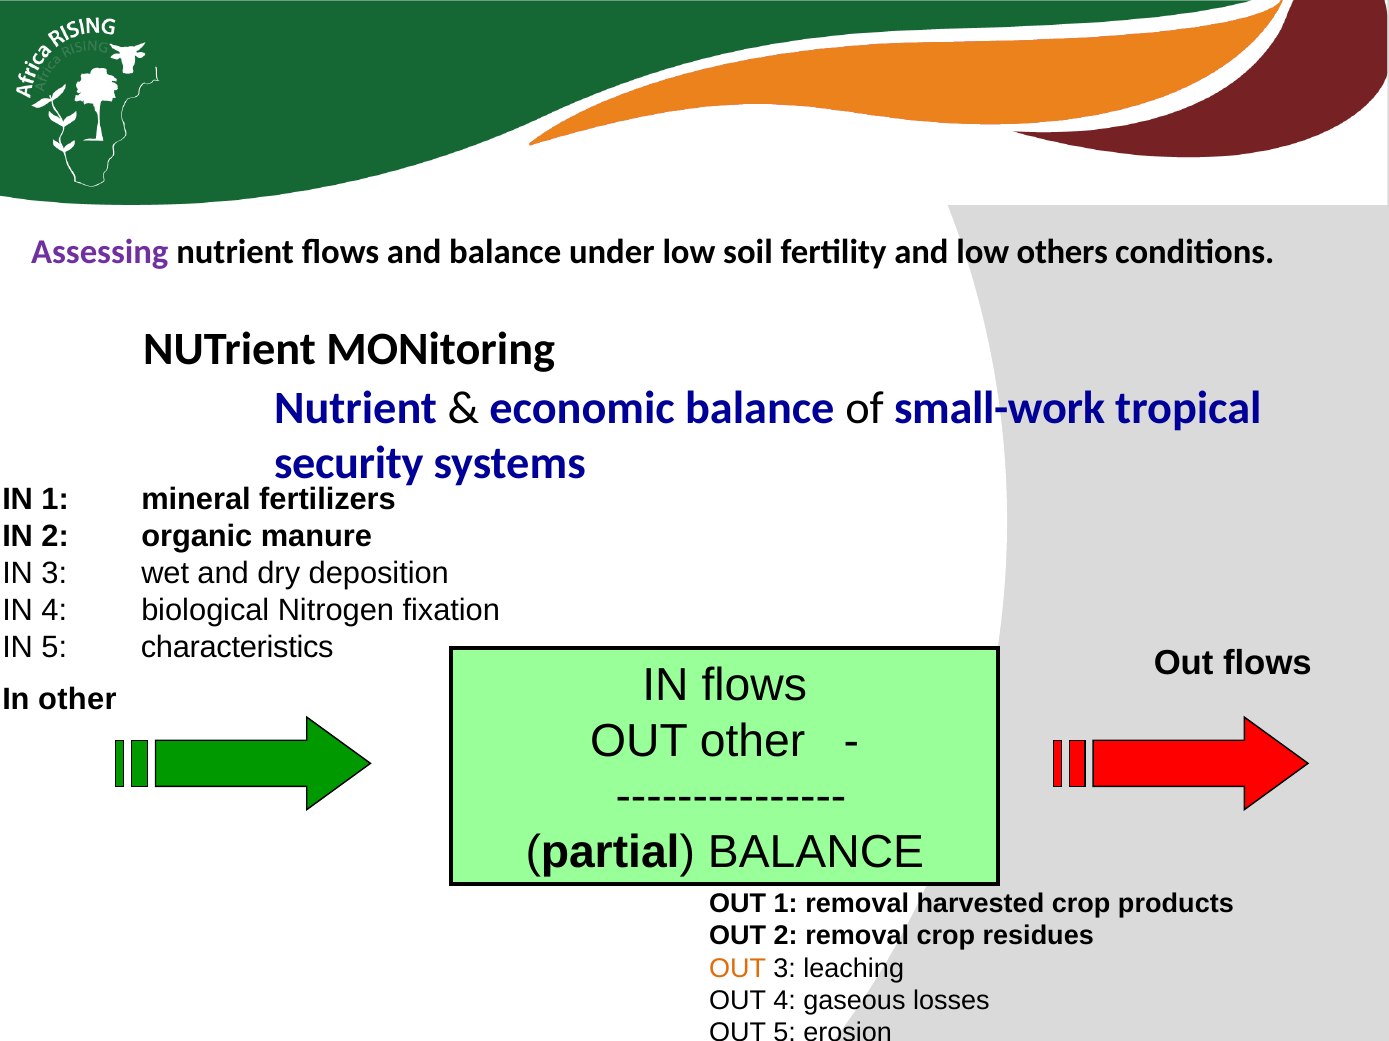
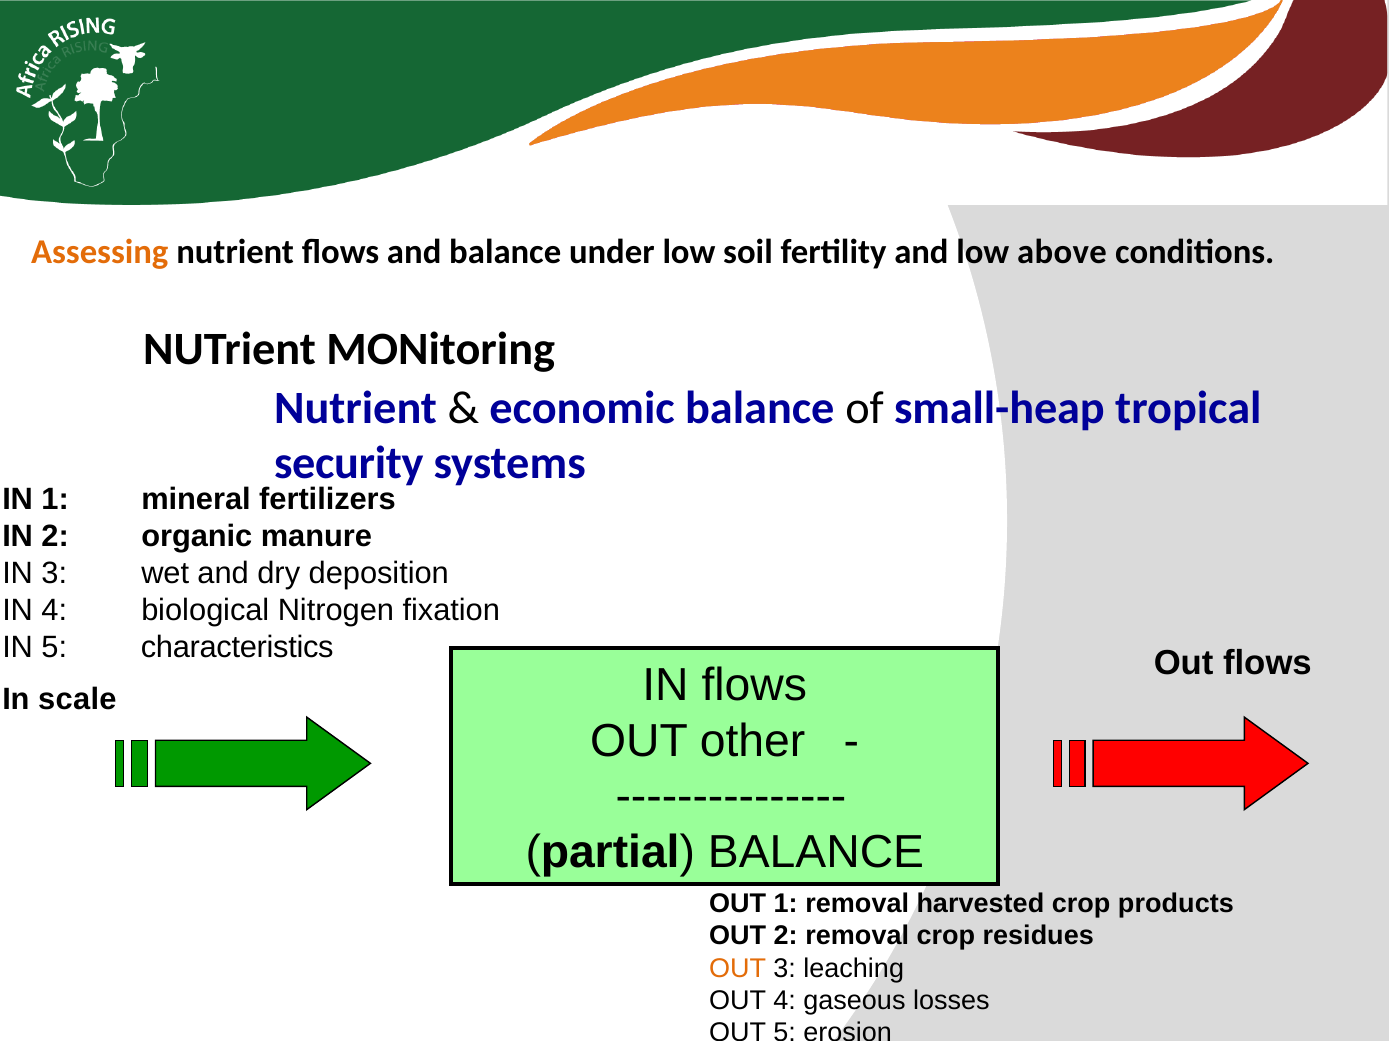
Assessing colour: purple -> orange
others: others -> above
small-work: small-work -> small-heap
In other: other -> scale
